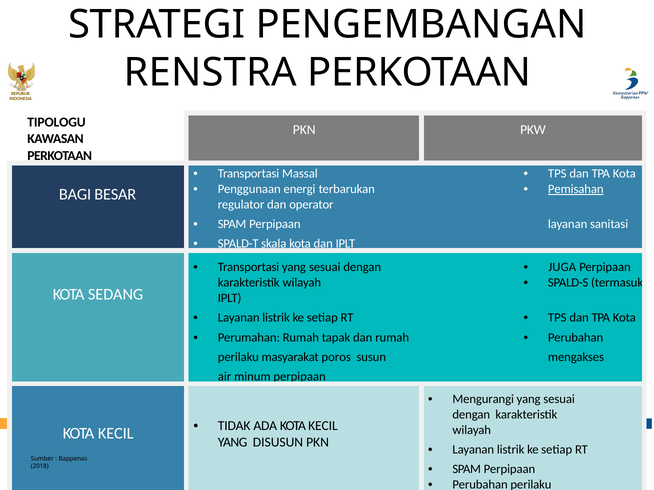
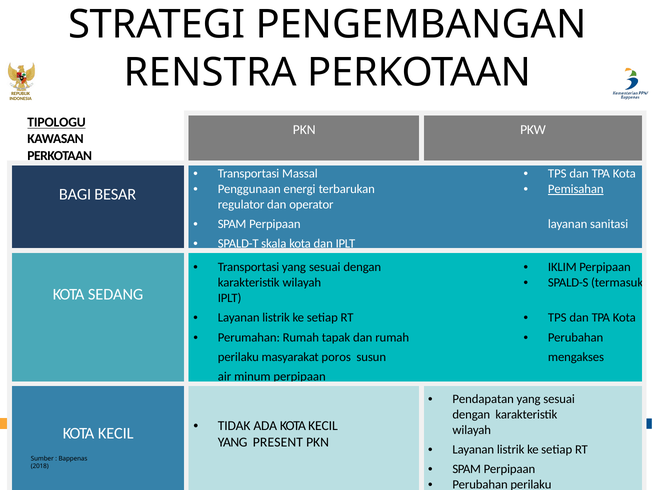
TIPOLOGU underline: none -> present
JUGA: JUGA -> IKLIM
Mengurangi: Mengurangi -> Pendapatan
DISUSUN: DISUSUN -> PRESENT
